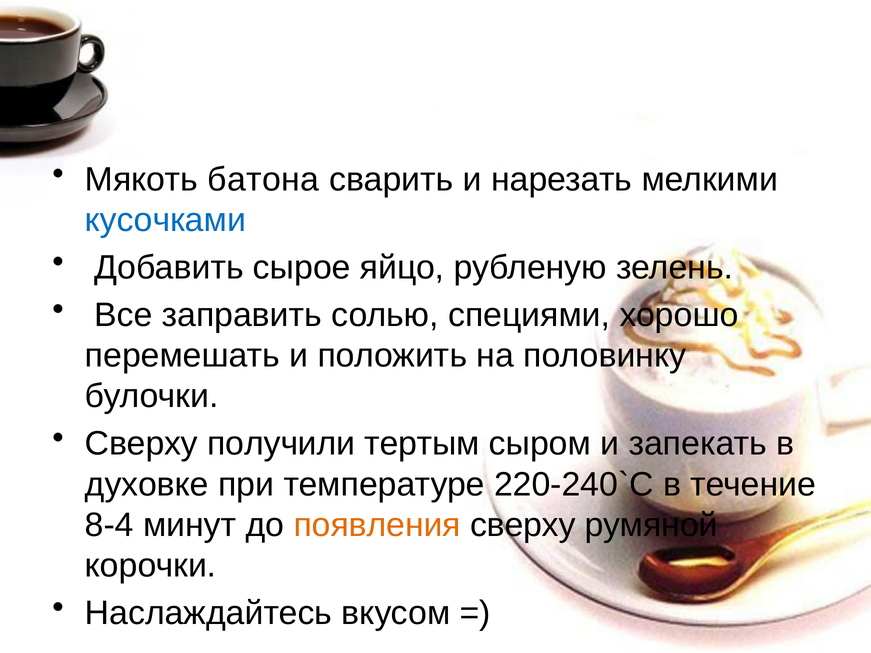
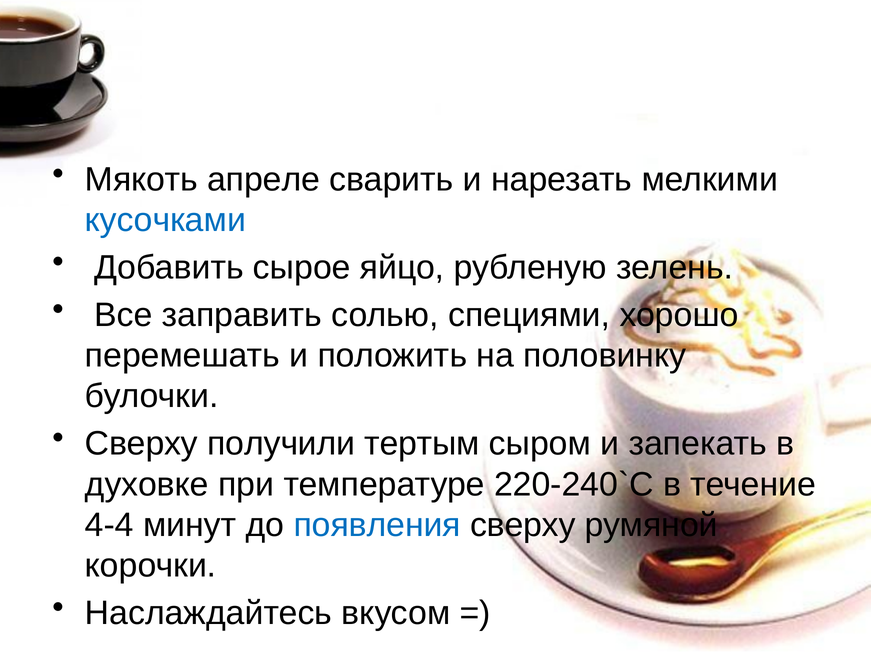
батона: батона -> апреле
8-4: 8-4 -> 4-4
появления colour: orange -> blue
